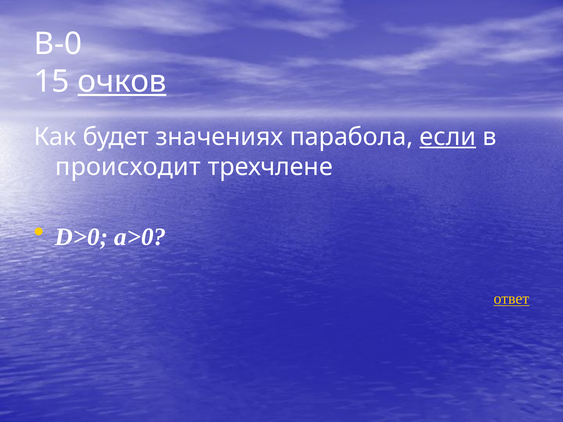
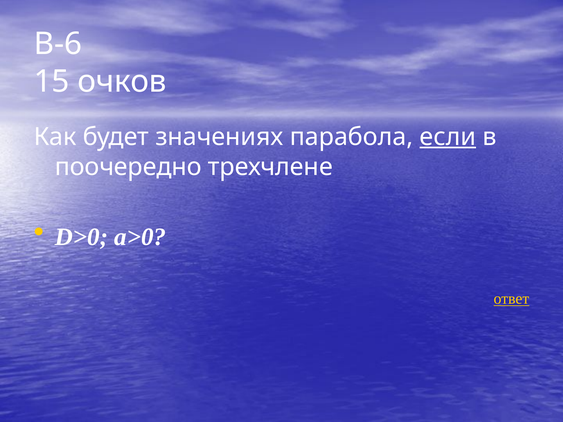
В-0: В-0 -> В-6
очков underline: present -> none
происходит: происходит -> поочередно
